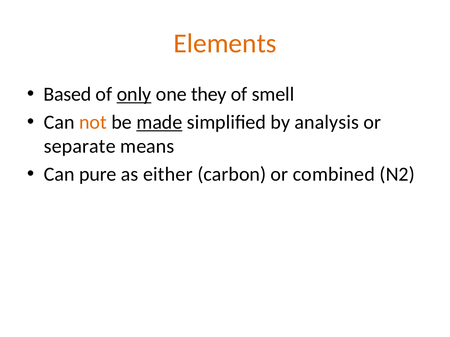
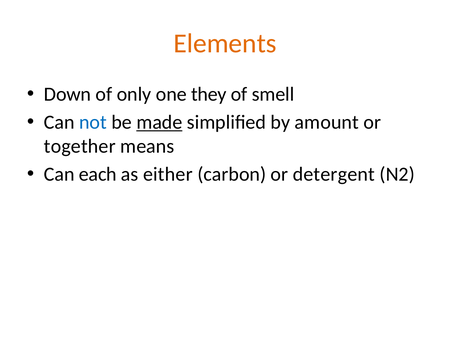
Based: Based -> Down
only underline: present -> none
not colour: orange -> blue
analysis: analysis -> amount
separate: separate -> together
pure: pure -> each
combined: combined -> detergent
